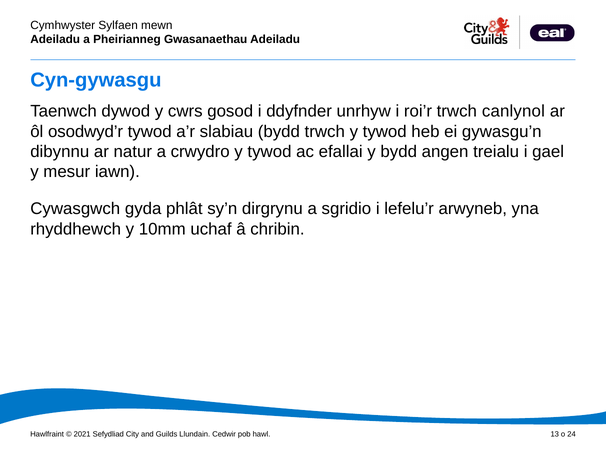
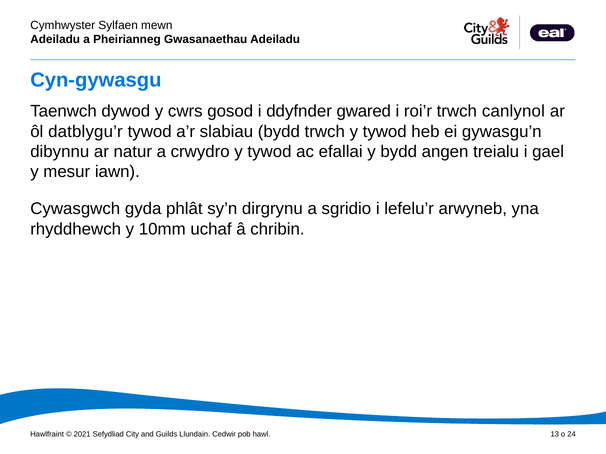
unrhyw: unrhyw -> gwared
osodwyd’r: osodwyd’r -> datblygu’r
